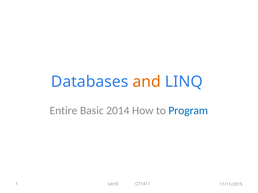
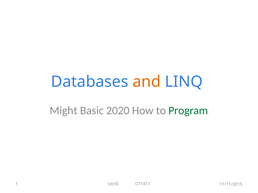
Entire: Entire -> Might
2014: 2014 -> 2020
Program colour: blue -> green
